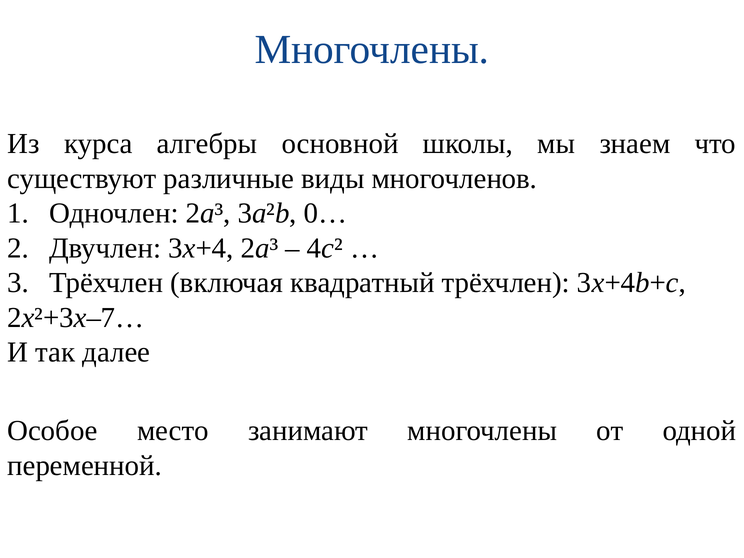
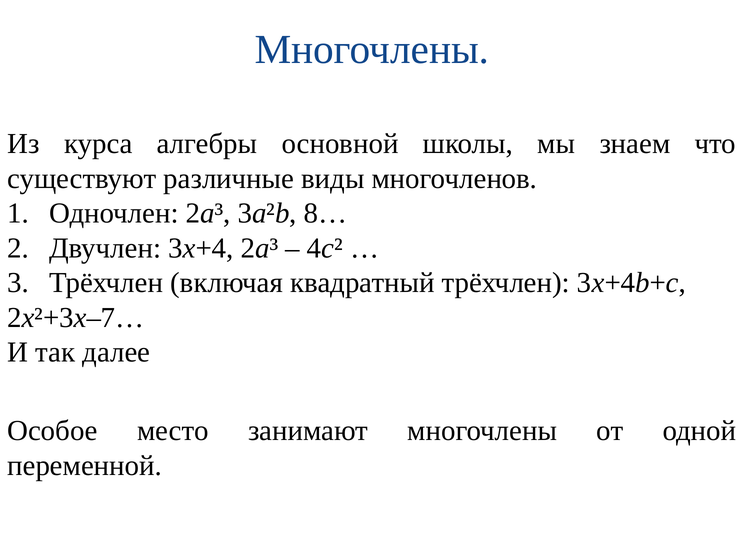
0…: 0… -> 8…
